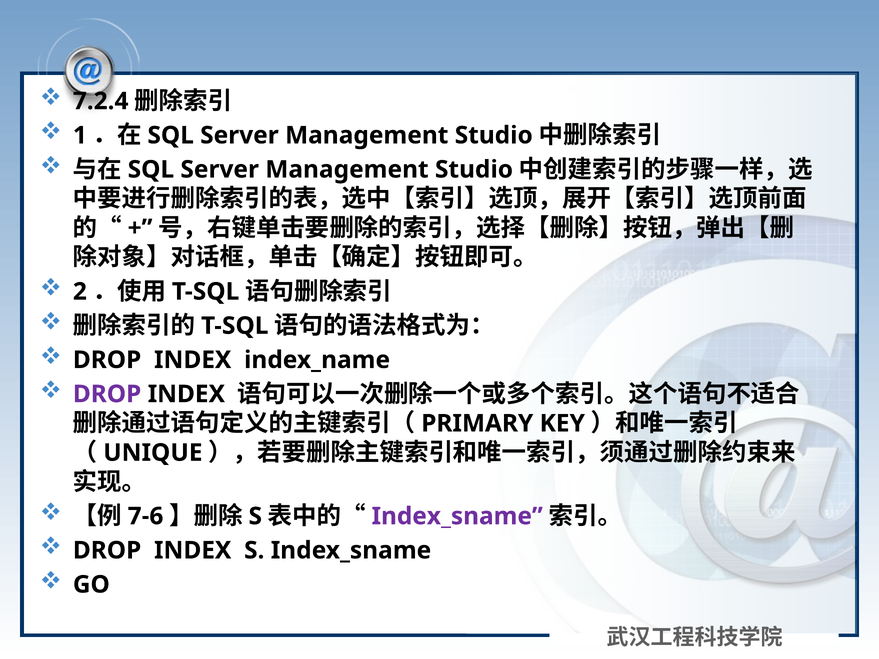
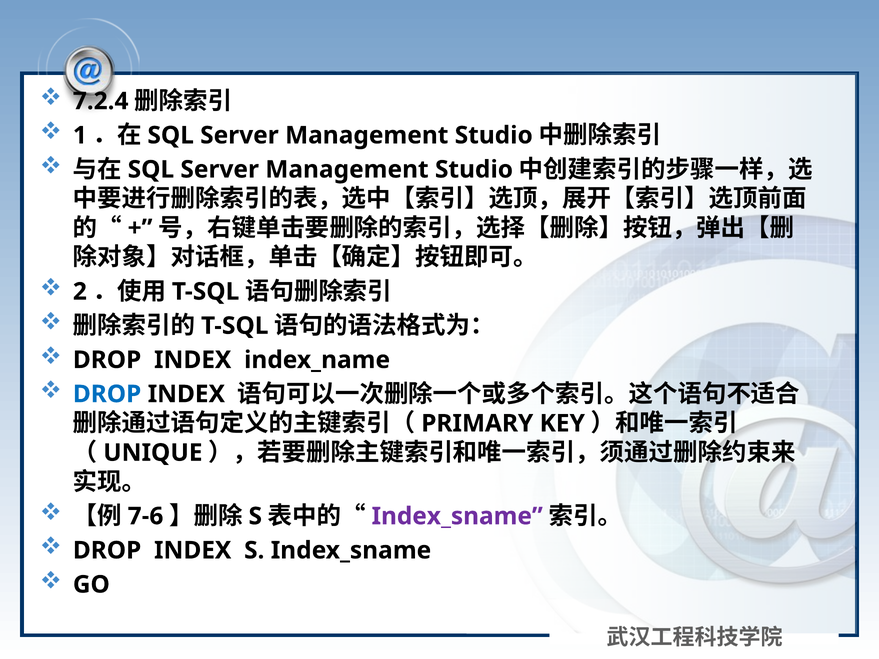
DROP at (107, 394) colour: purple -> blue
